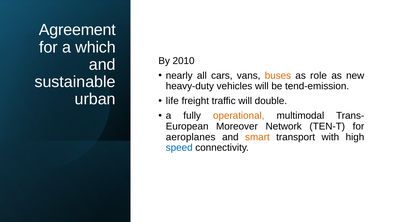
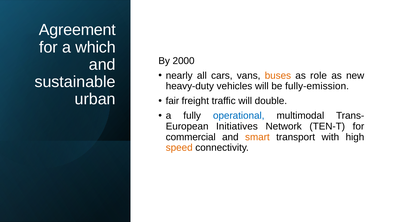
2010: 2010 -> 2000
tend-emission: tend-emission -> fully-emission
life: life -> fair
operational colour: orange -> blue
Moreover: Moreover -> Initiatives
aeroplanes: aeroplanes -> commercial
speed colour: blue -> orange
